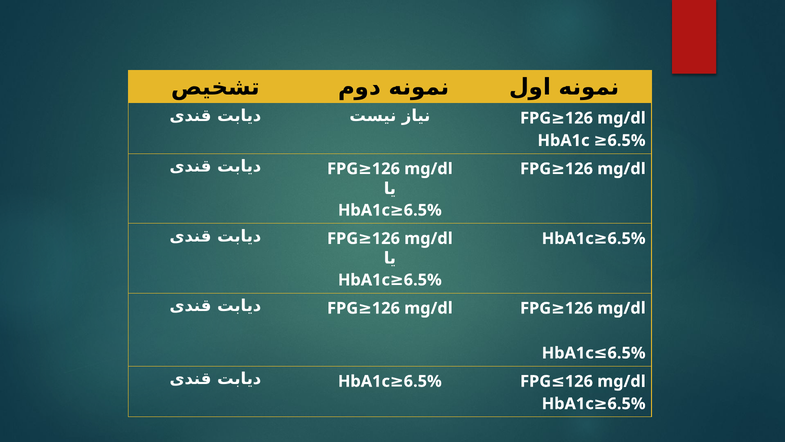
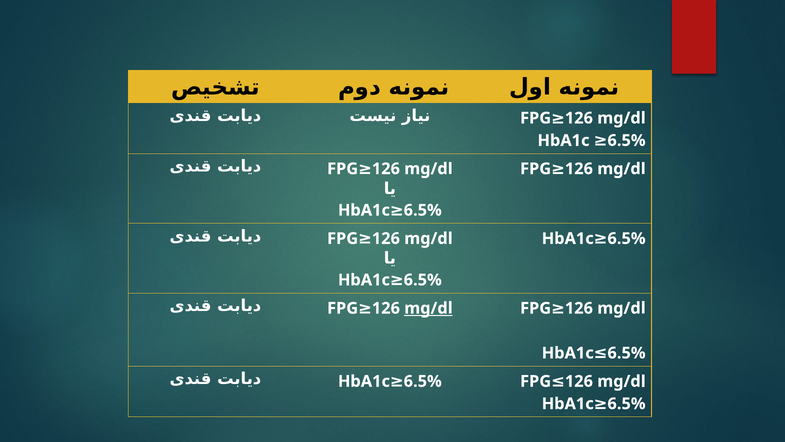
mg/dl at (428, 308) underline: none -> present
